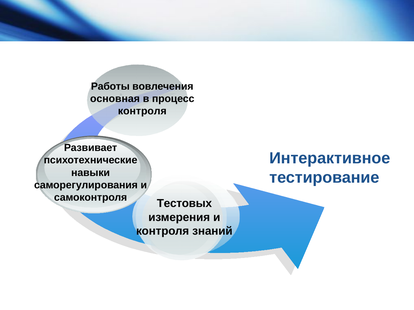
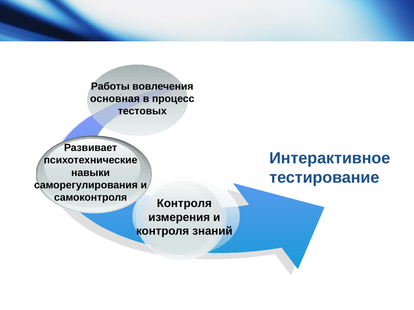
контроля at (142, 111): контроля -> тестовых
Тестовых at (184, 204): Тестовых -> Контроля
